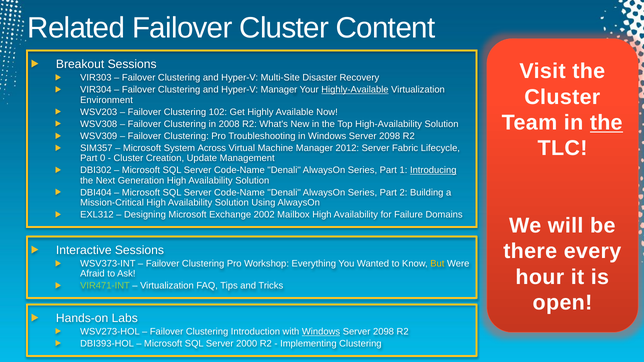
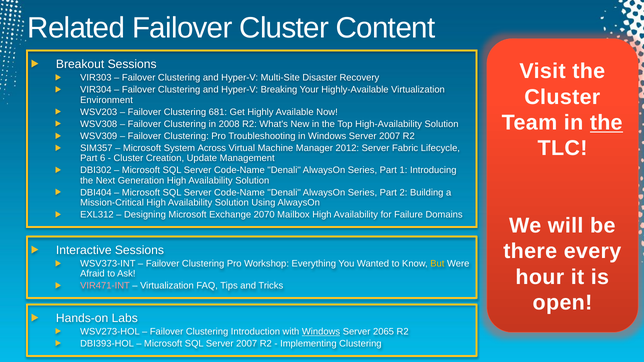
Hyper-V Manager: Manager -> Breaking
Highly-Available underline: present -> none
102: 102 -> 681
in Windows Server 2098: 2098 -> 2007
0: 0 -> 6
Introducing underline: present -> none
2002: 2002 -> 2070
VIR471-INT colour: light green -> pink
2098 at (384, 332): 2098 -> 2065
SQL Server 2000: 2000 -> 2007
